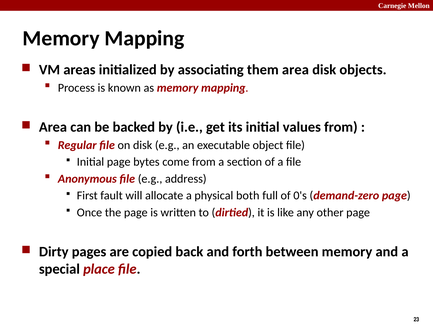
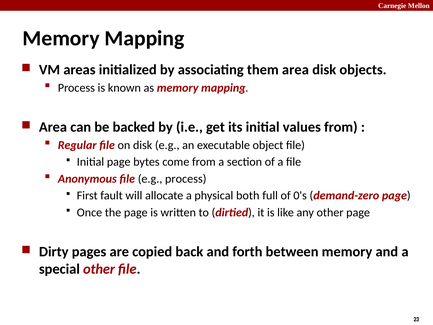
e.g address: address -> process
special place: place -> other
